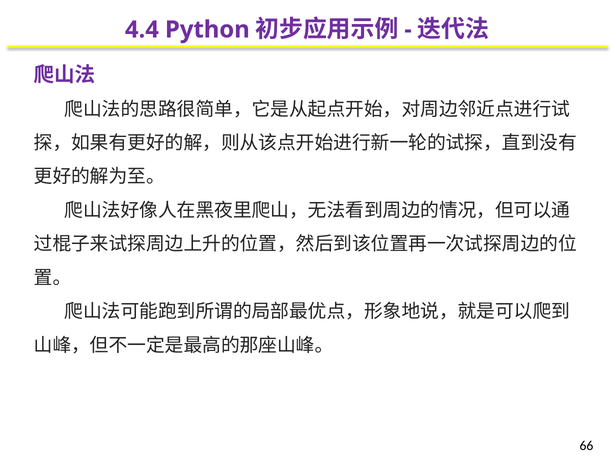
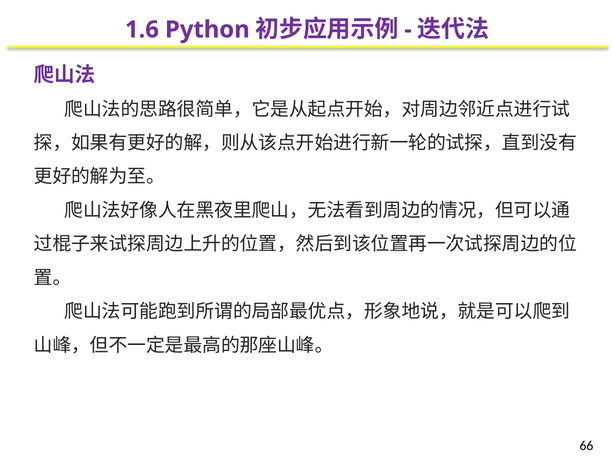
4.4: 4.4 -> 1.6
